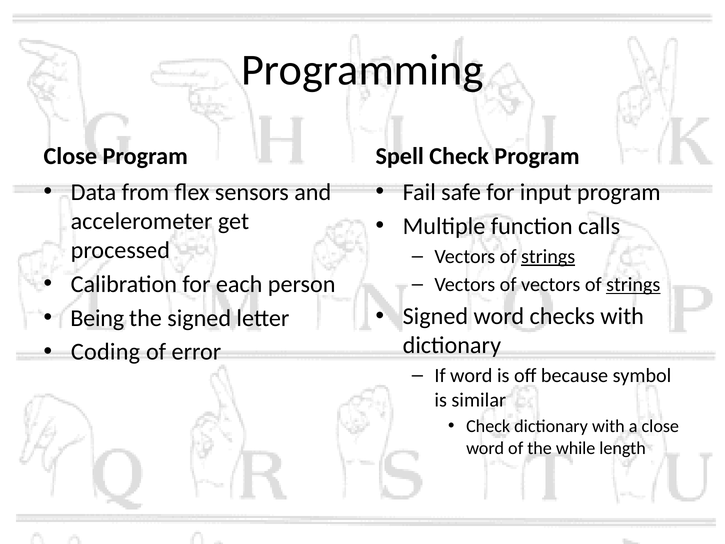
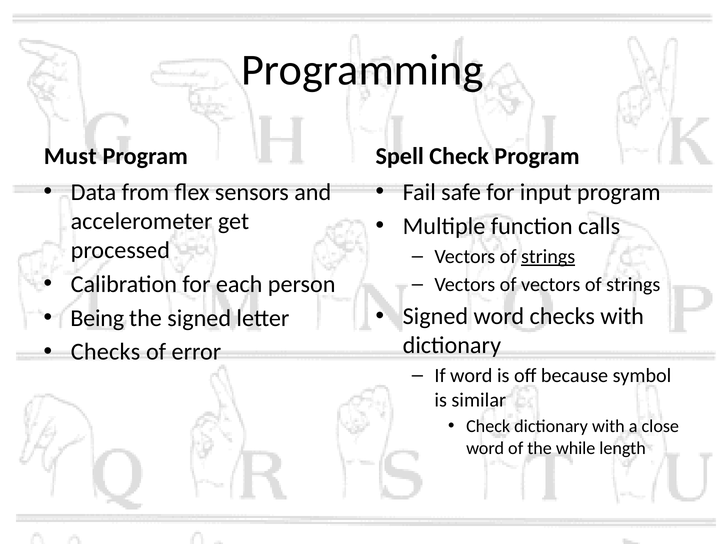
Close at (70, 156): Close -> Must
strings at (633, 285) underline: present -> none
Coding at (105, 352): Coding -> Checks
